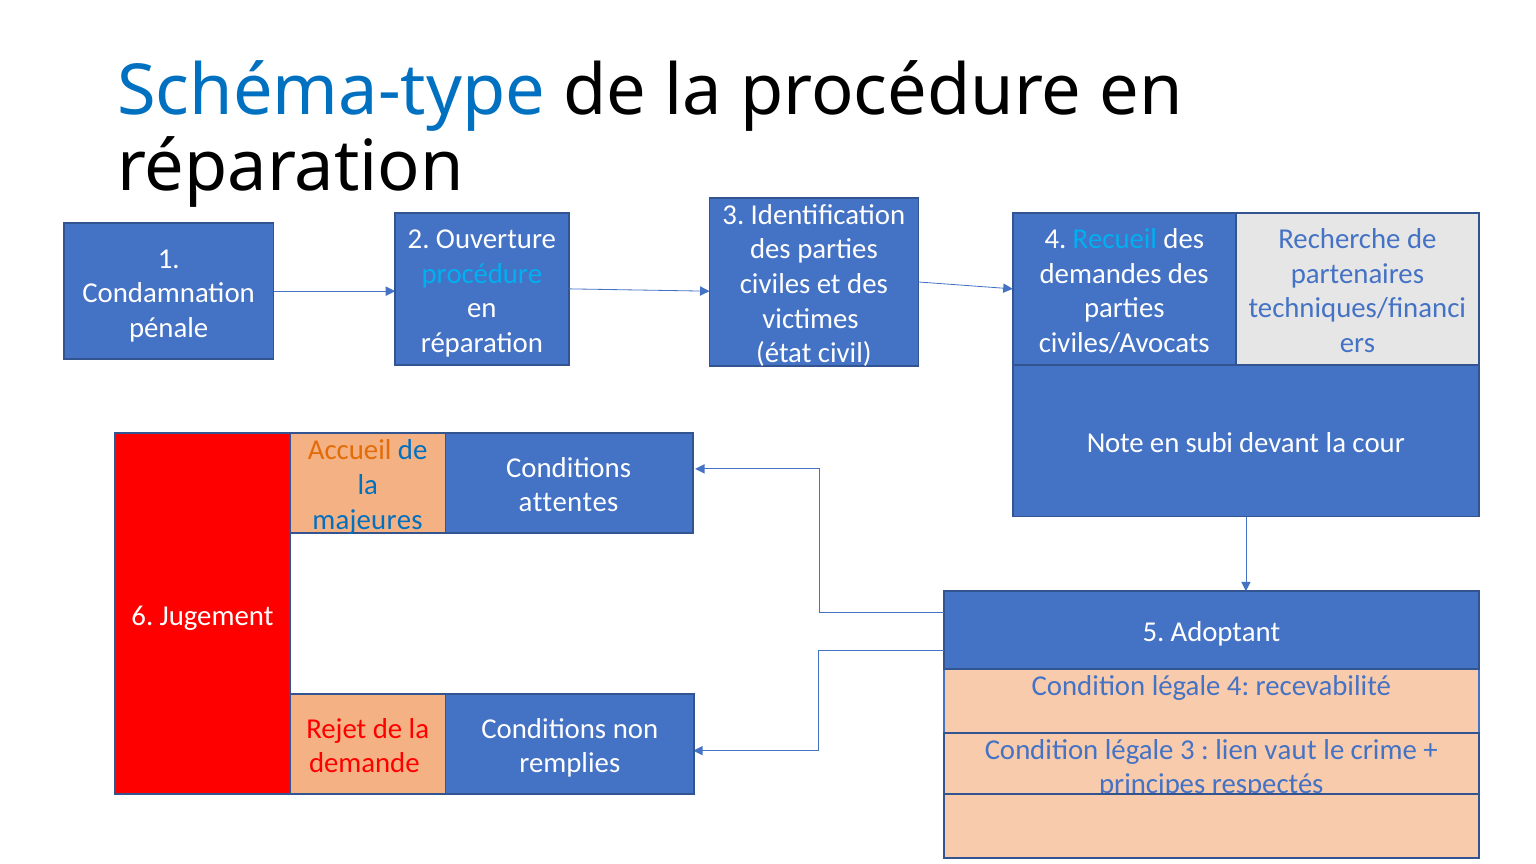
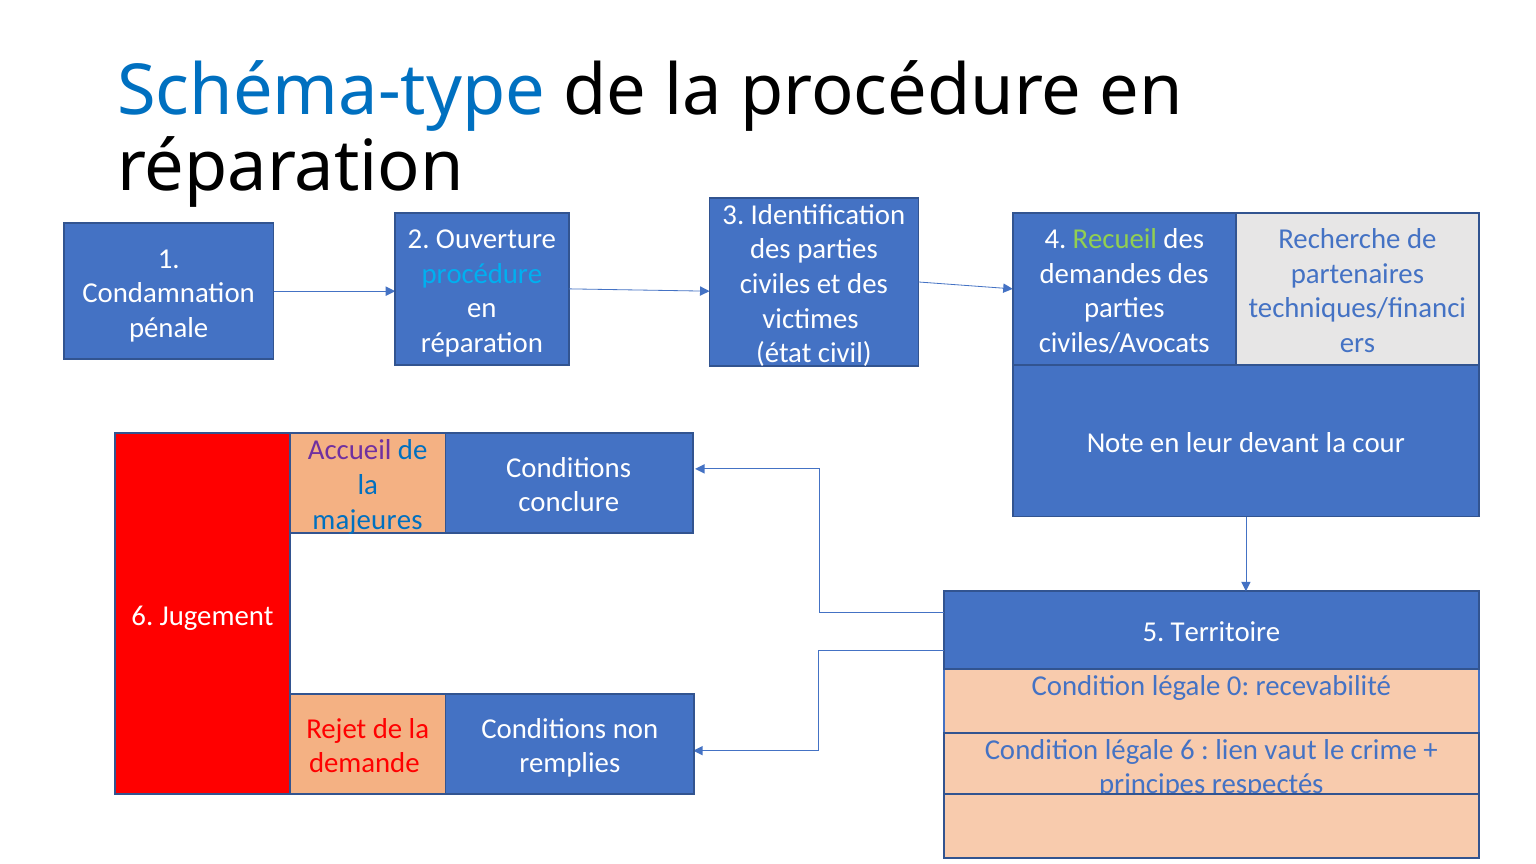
Recueil colour: light blue -> light green
subi: subi -> leur
Accueil colour: orange -> purple
attentes: attentes -> conclure
Adoptant: Adoptant -> Territoire
légale 4: 4 -> 0
3 at (1187, 750): 3 -> 6
